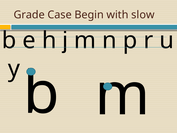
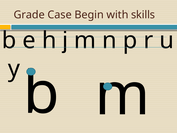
slow: slow -> skills
